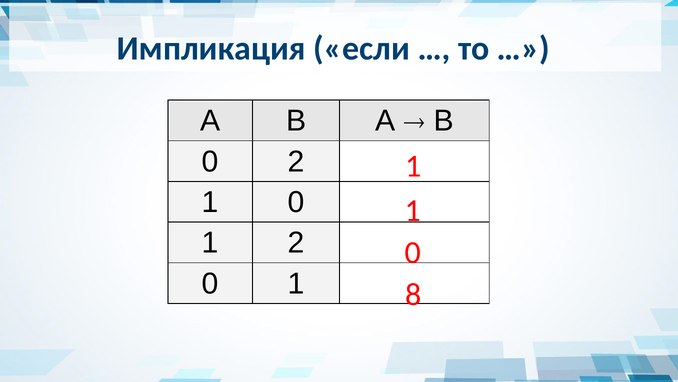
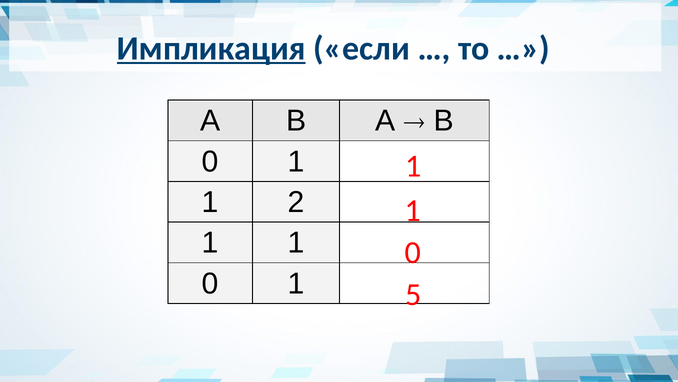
Импликация underline: none -> present
2 at (296, 161): 2 -> 1
0 at (296, 202): 0 -> 2
2 at (296, 242): 2 -> 1
8: 8 -> 5
